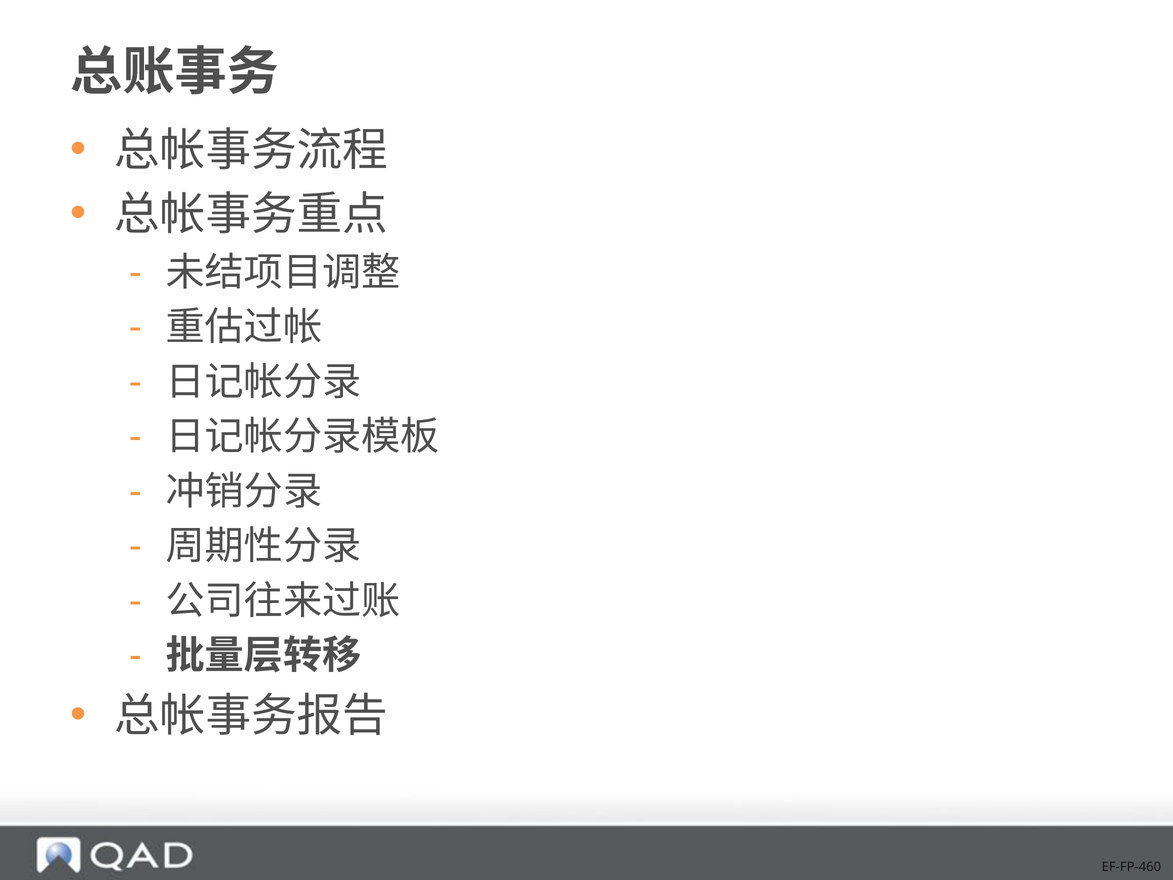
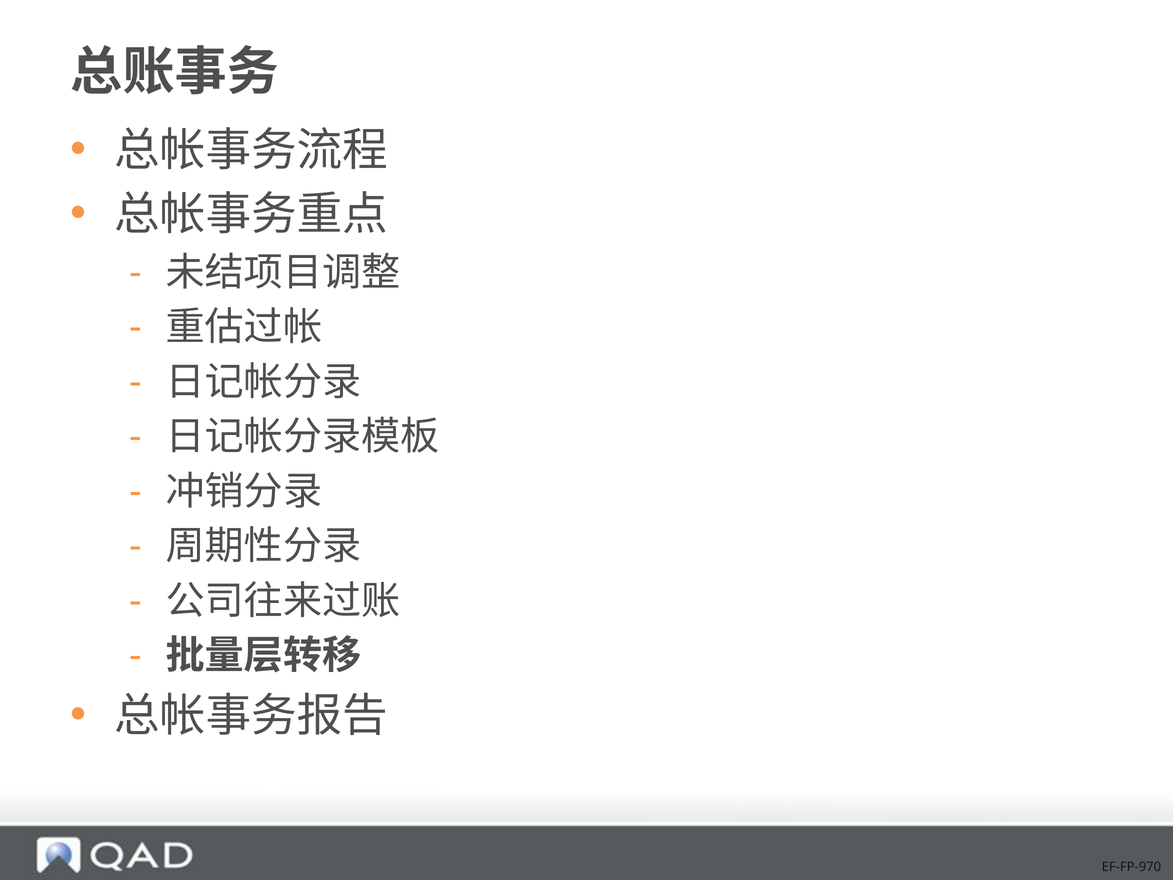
EF-FP-460: EF-FP-460 -> EF-FP-970
